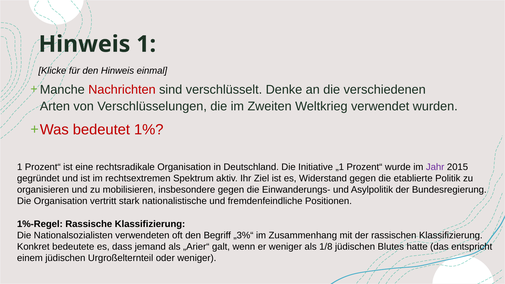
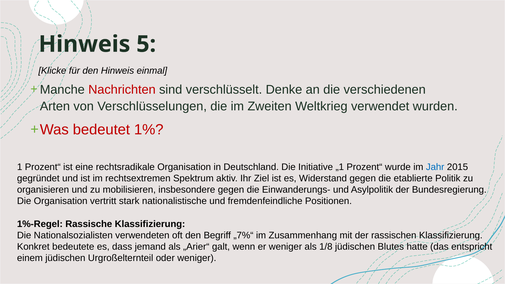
Hinweis 1: 1 -> 5
Jahr colour: purple -> blue
„3%“: „3%“ -> „7%“
